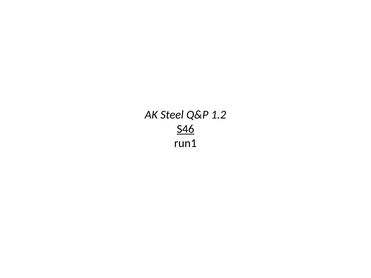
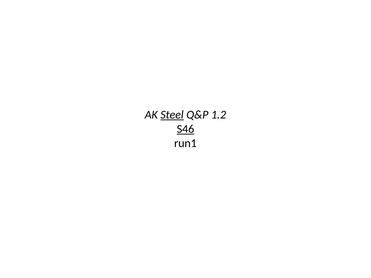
Steel underline: none -> present
